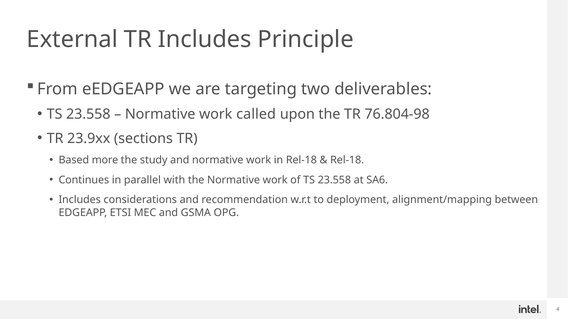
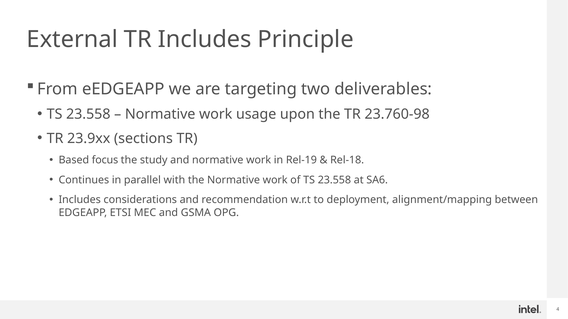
called: called -> usage
76.804-98: 76.804-98 -> 23.760-98
more: more -> focus
in Rel-18: Rel-18 -> Rel-19
